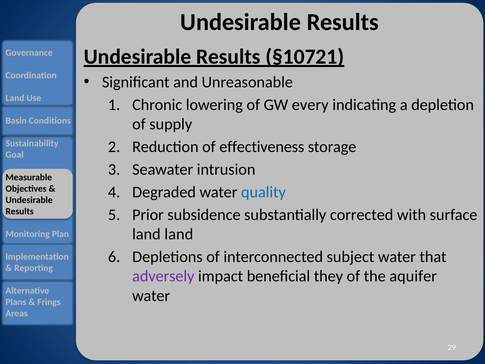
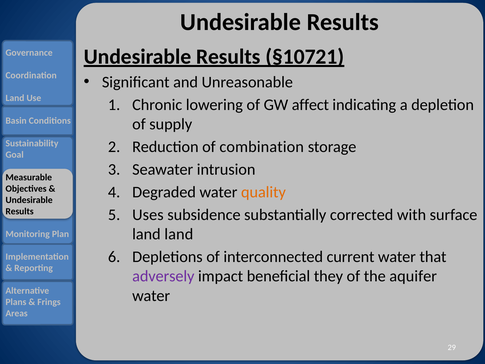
every: every -> affect
effectiveness: effectiveness -> combination
quality colour: blue -> orange
Prior: Prior -> Uses
subject: subject -> current
